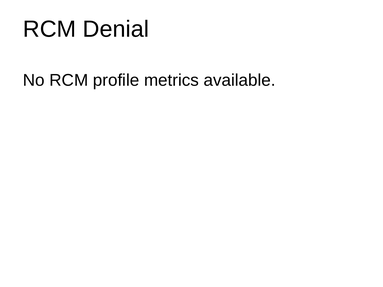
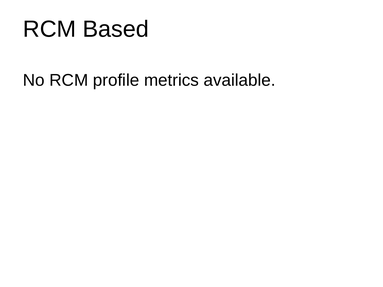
Denial: Denial -> Based
